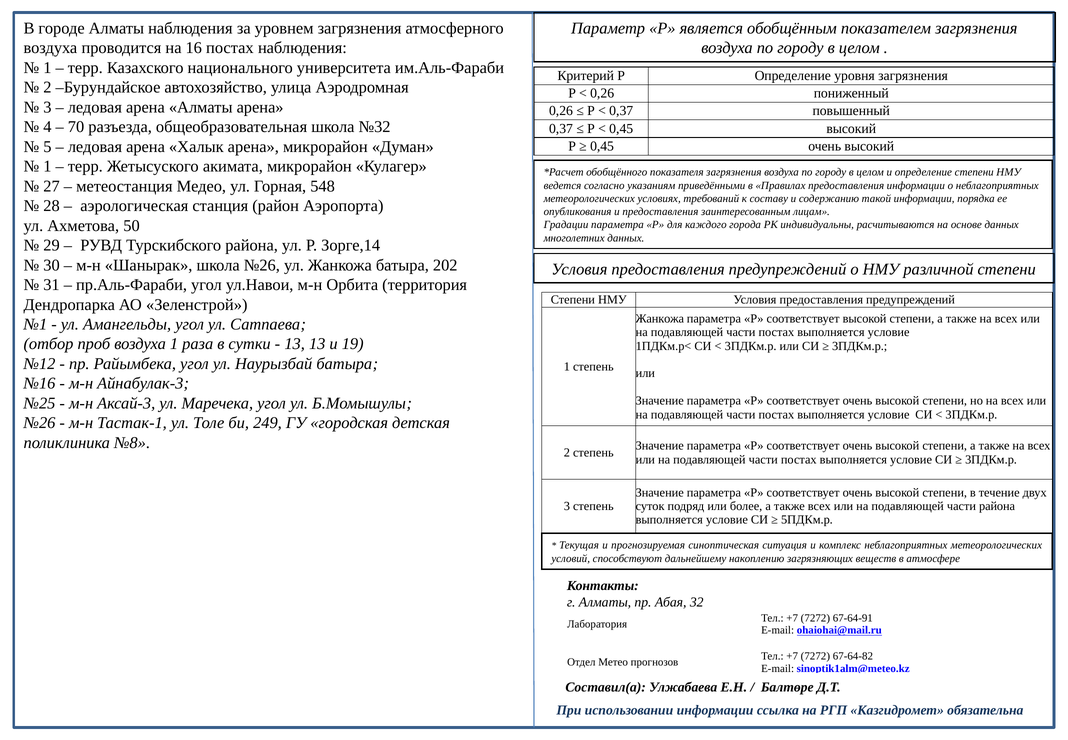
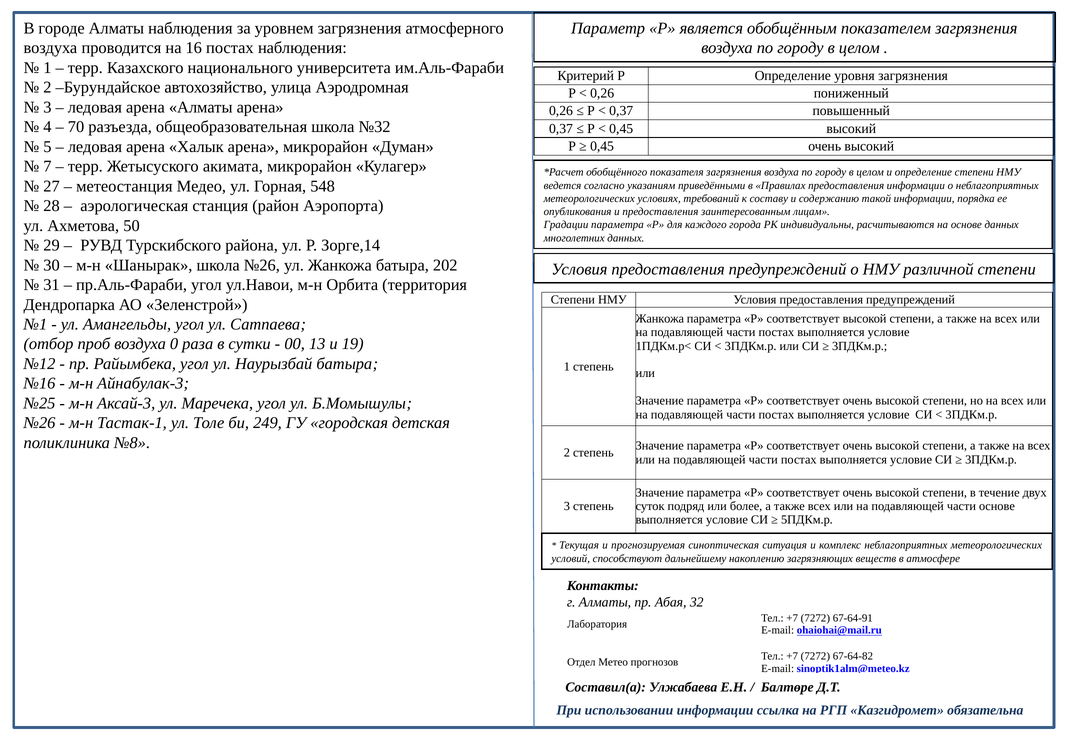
1 at (47, 166): 1 -> 7
воздуха 1: 1 -> 0
13 at (295, 344): 13 -> 00
части района: района -> основе
